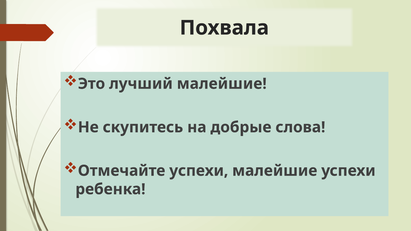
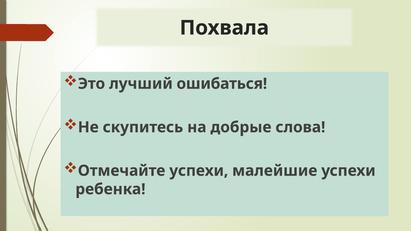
лучший малейшие: малейшие -> ошибаться
